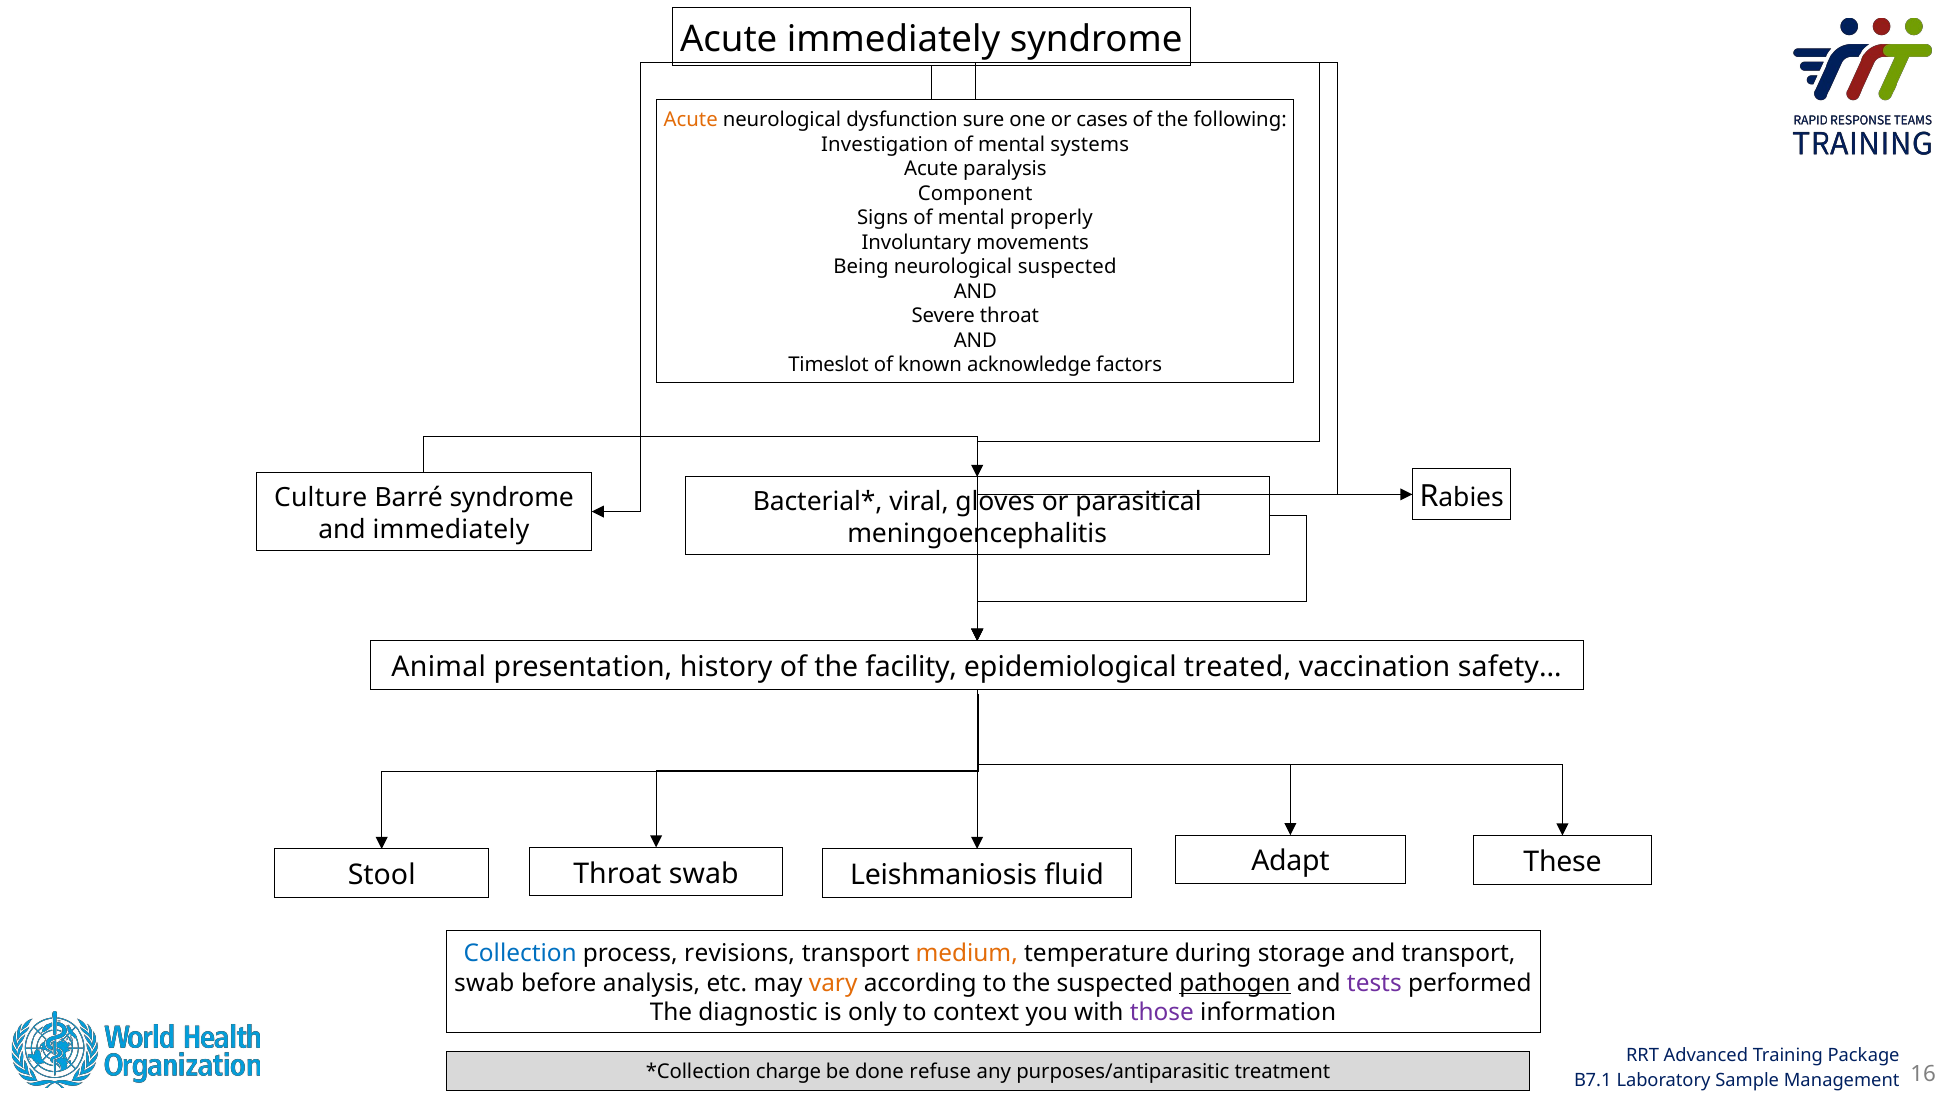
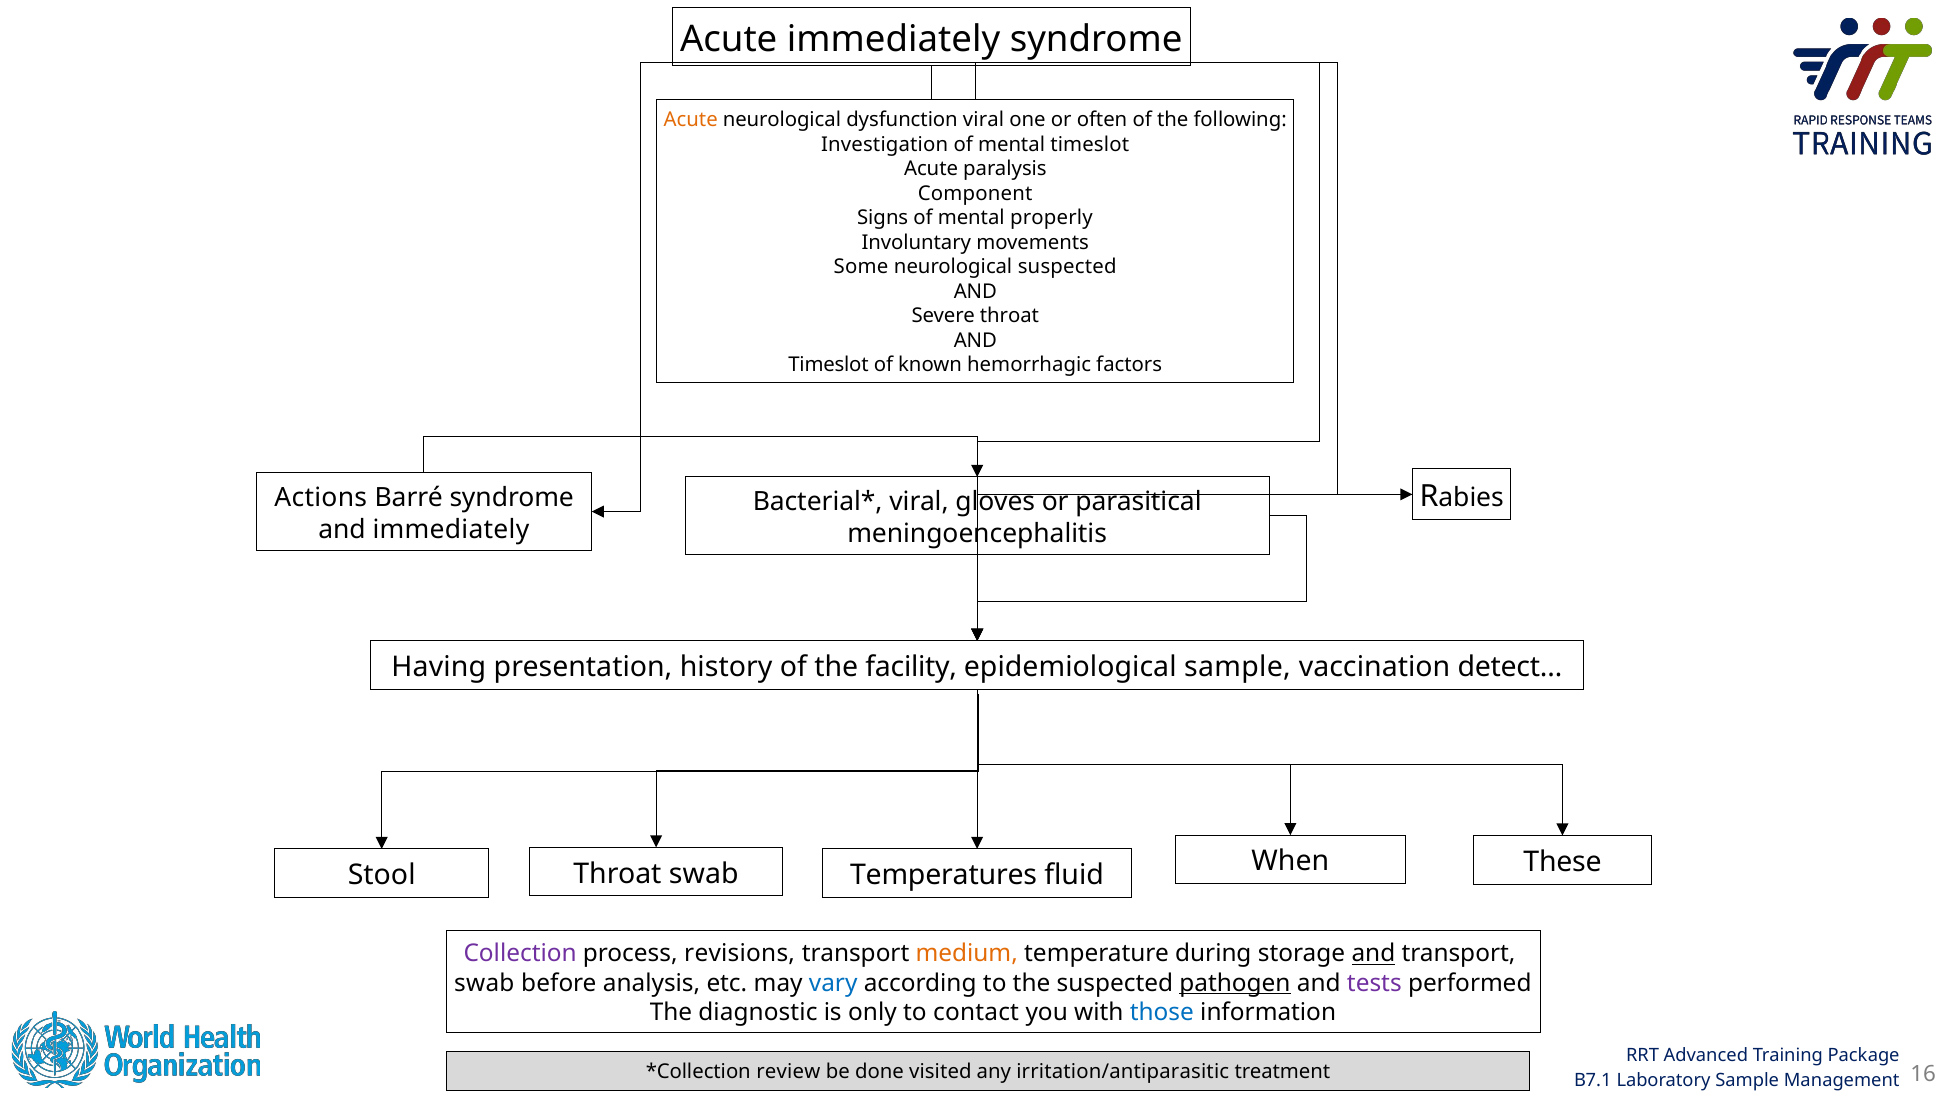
dysfunction sure: sure -> viral
cases: cases -> often
mental systems: systems -> timeslot
Being: Being -> Some
acknowledge: acknowledge -> hemorrhagic
Culture: Culture -> Actions
Animal: Animal -> Having
epidemiological treated: treated -> sample
safety…: safety… -> detect…
Leishmaniosis: Leishmaniosis -> Temperatures
Adapt: Adapt -> When
Collection colour: blue -> purple
and at (1373, 953) underline: none -> present
vary colour: orange -> blue
context: context -> contact
those colour: purple -> blue
charge: charge -> review
refuse: refuse -> visited
purposes/antiparasitic: purposes/antiparasitic -> irritation/antiparasitic
